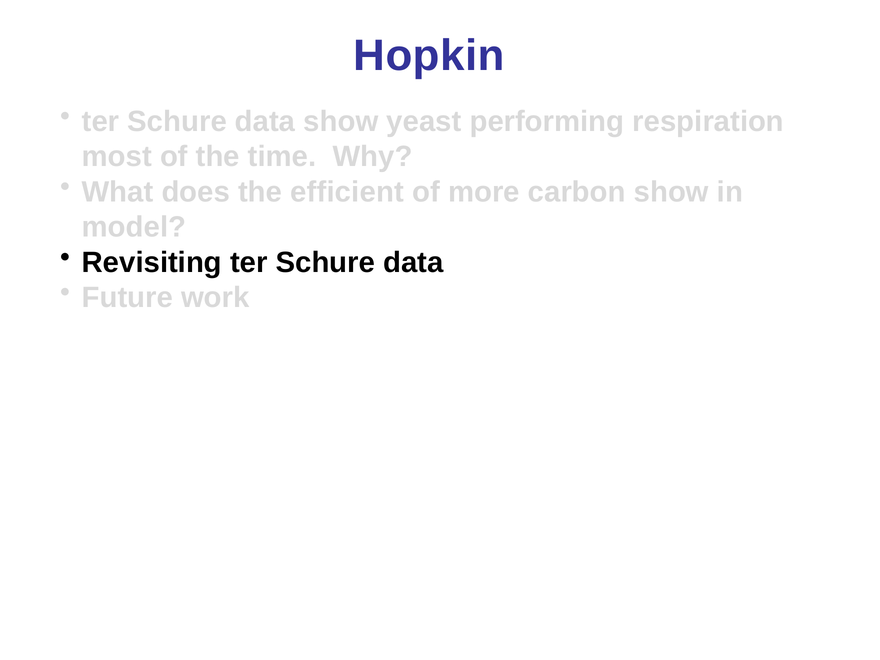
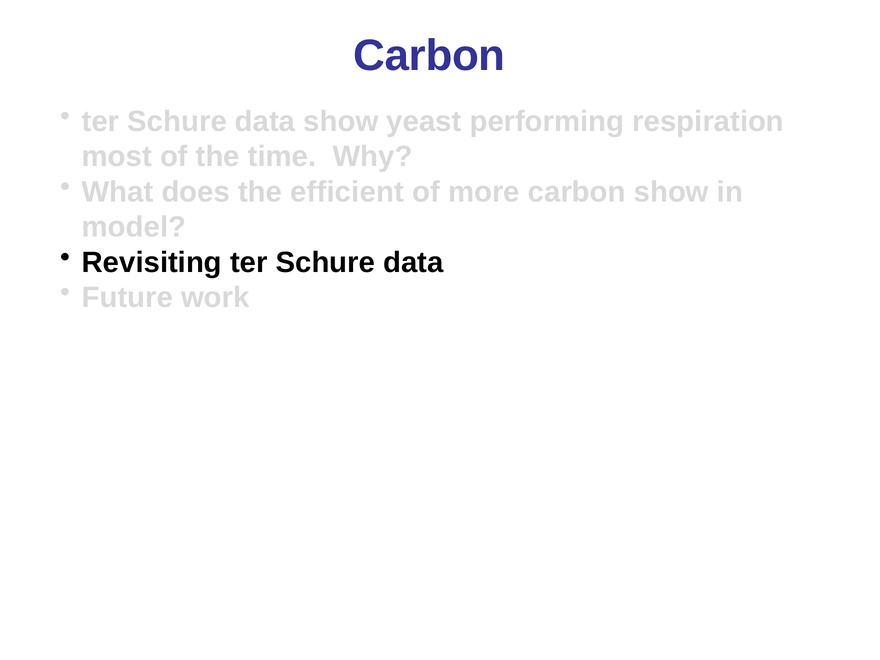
Hopkin at (429, 56): Hopkin -> Carbon
